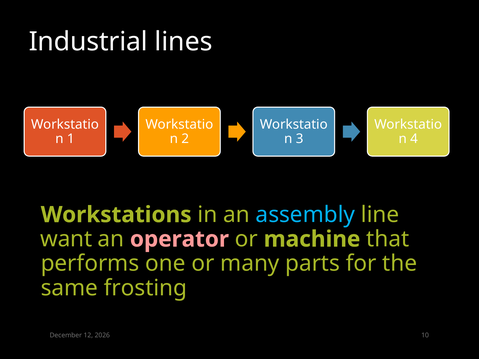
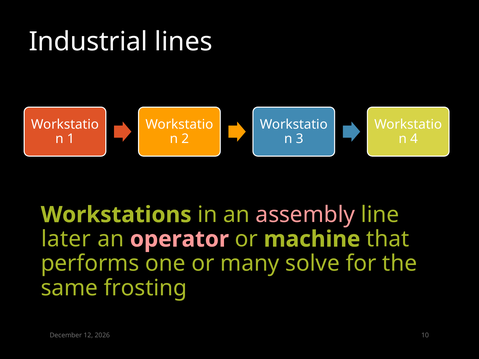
assembly colour: light blue -> pink
want: want -> later
parts: parts -> solve
